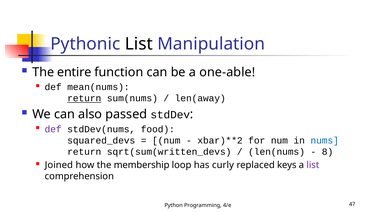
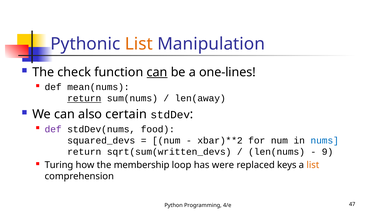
List at (139, 44) colour: black -> orange
entire: entire -> check
can at (157, 72) underline: none -> present
one-able: one-able -> one-lines
passed: passed -> certain
8: 8 -> 9
Joined: Joined -> Turing
curly: curly -> were
list at (313, 165) colour: purple -> orange
